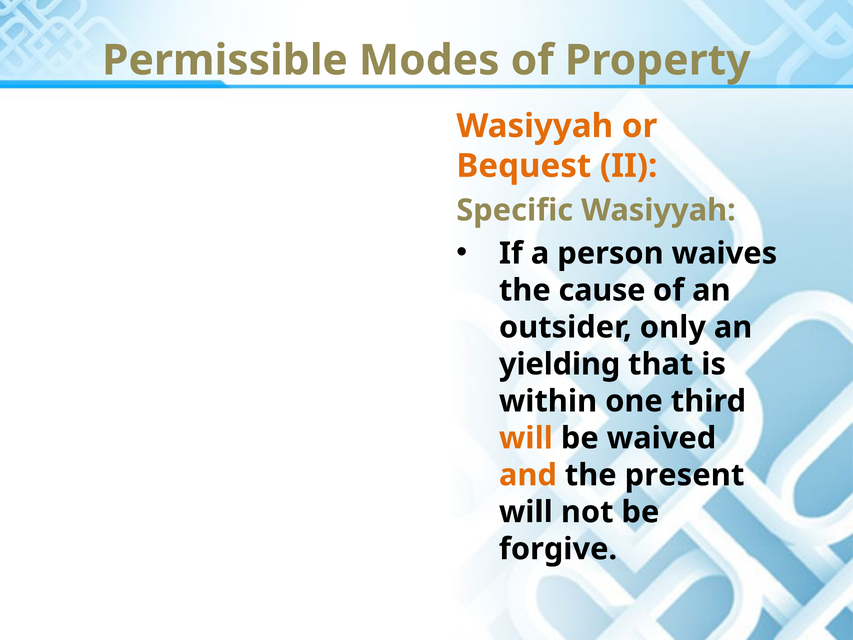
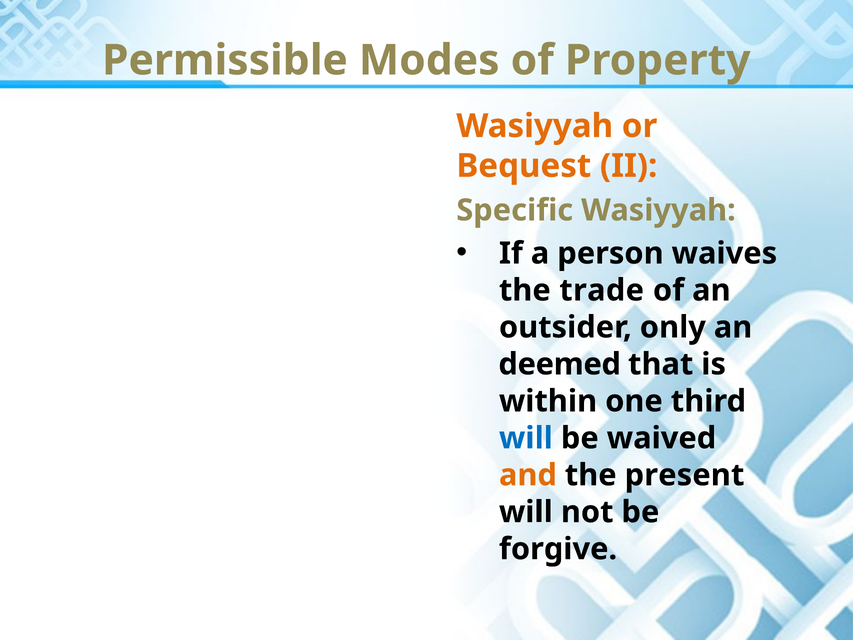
cause: cause -> trade
yielding: yielding -> deemed
will at (526, 438) colour: orange -> blue
